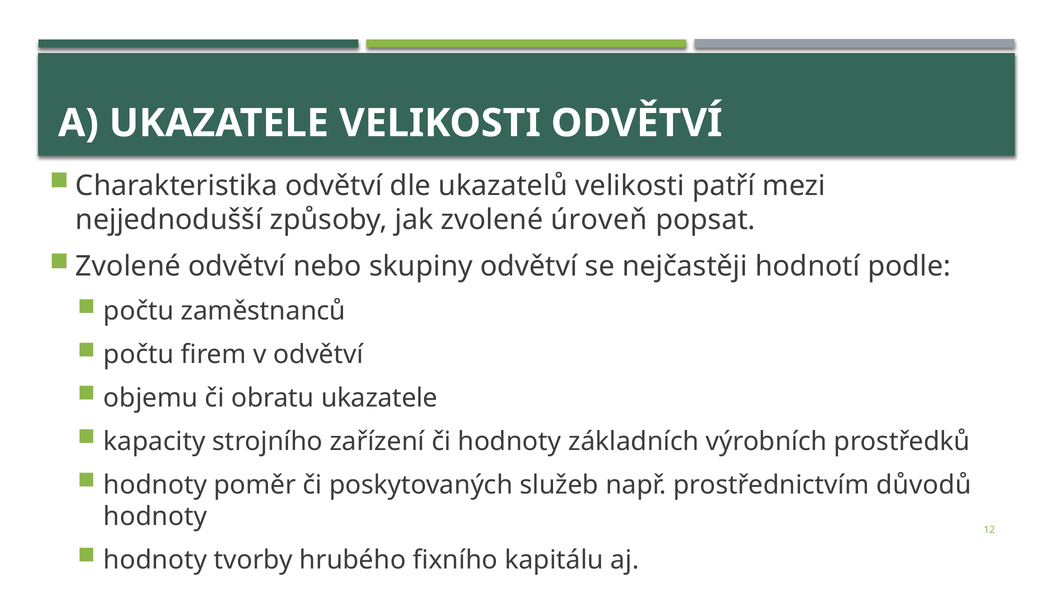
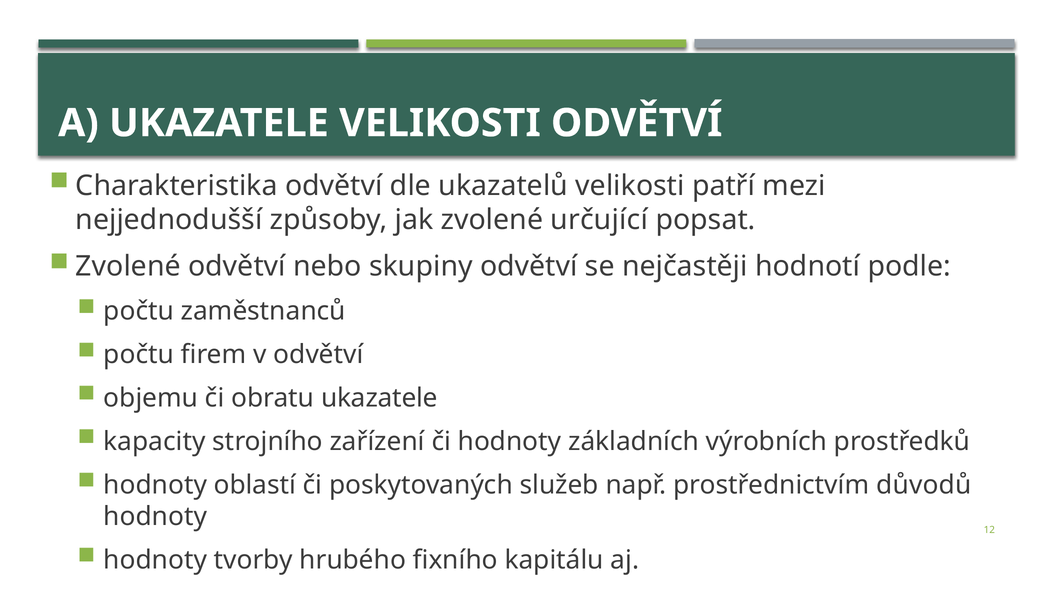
úroveň: úroveň -> určující
poměr: poměr -> oblastí
